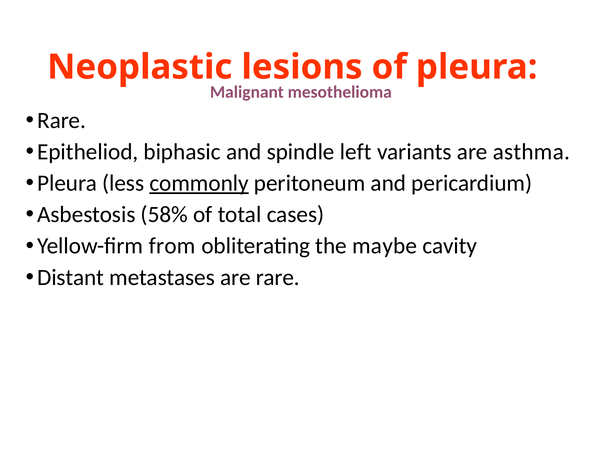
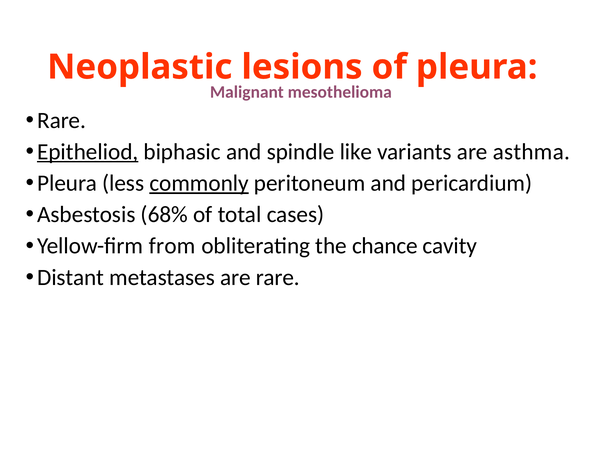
Epitheliod underline: none -> present
left: left -> like
58%: 58% -> 68%
maybe: maybe -> chance
